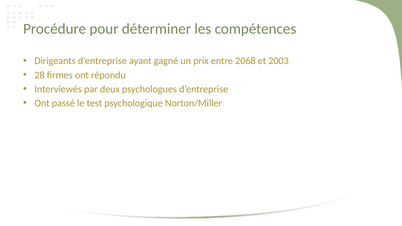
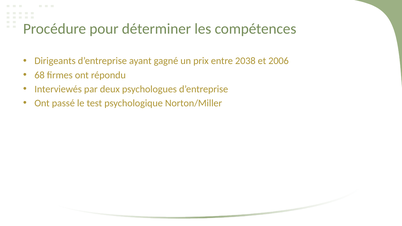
2068: 2068 -> 2038
2003: 2003 -> 2006
28: 28 -> 68
